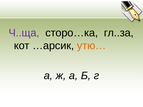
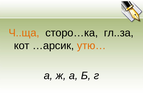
Ч..ща colour: purple -> orange
